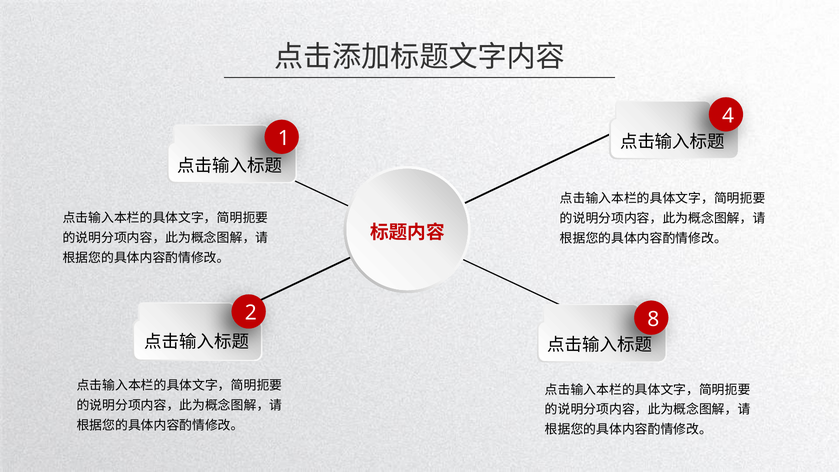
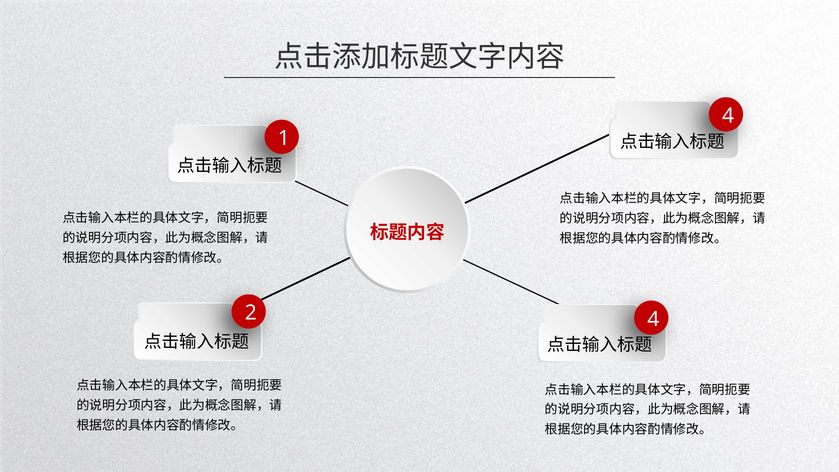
2 8: 8 -> 4
